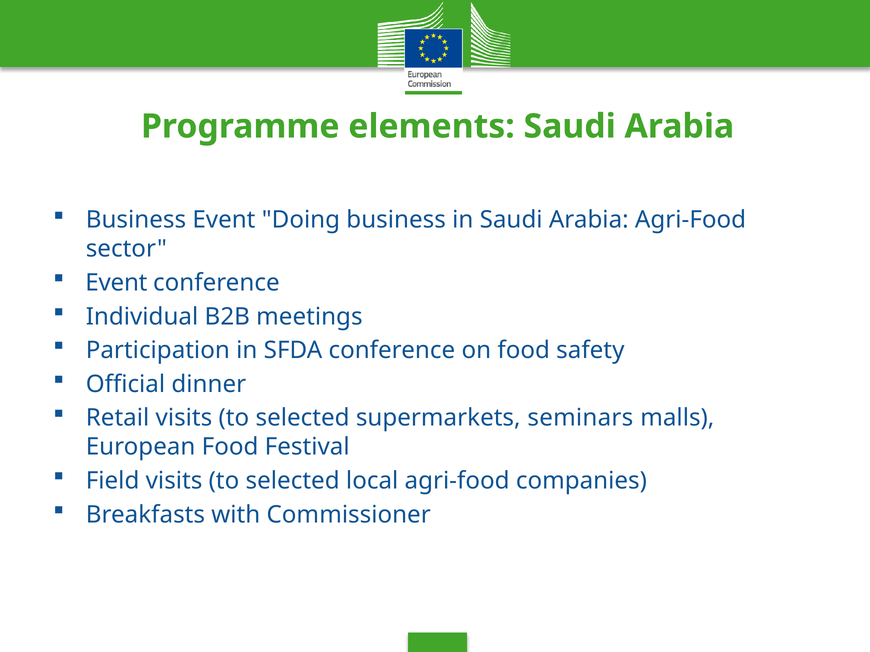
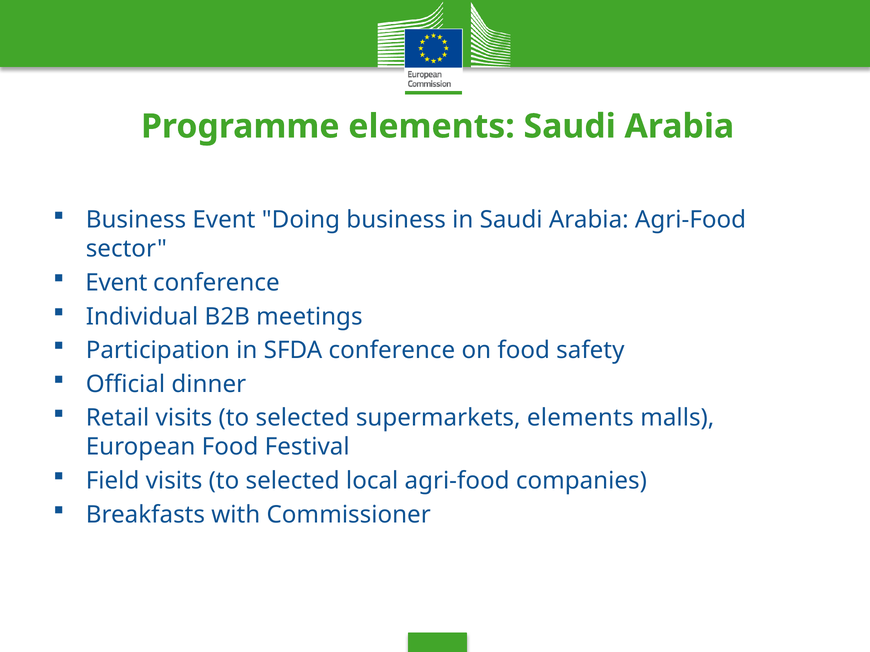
supermarkets seminars: seminars -> elements
